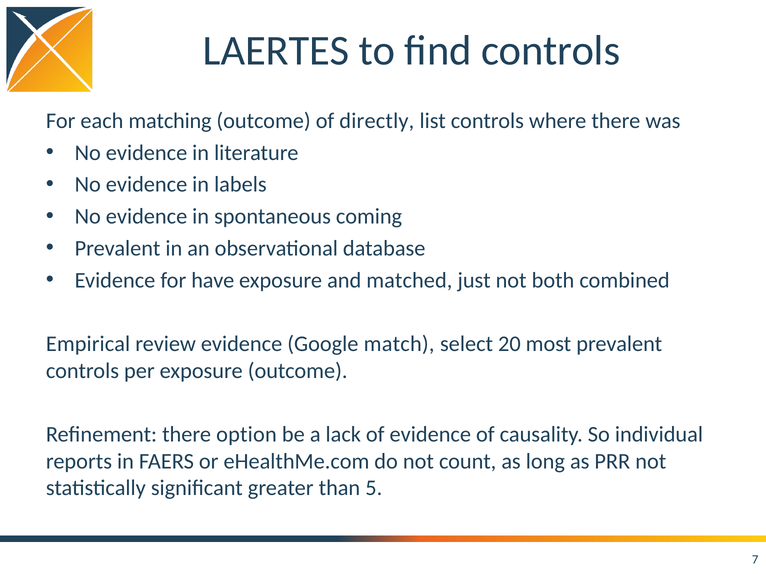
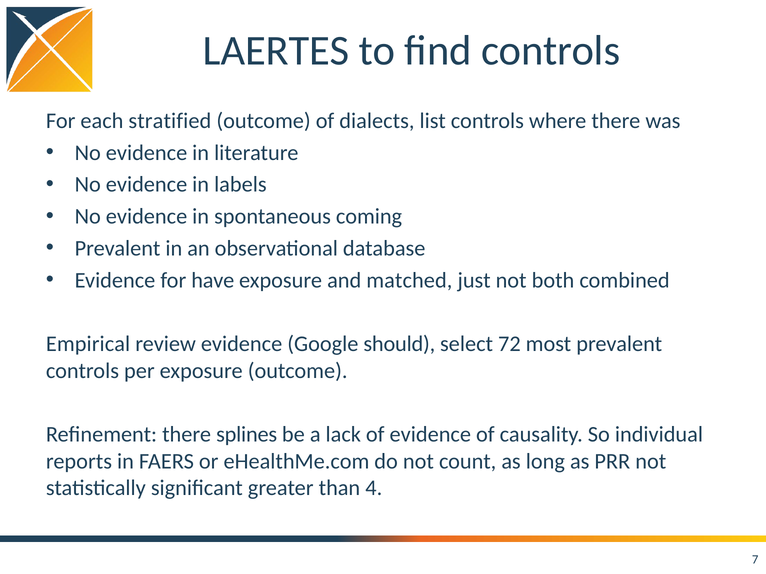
matching: matching -> stratified
directly: directly -> dialects
match: match -> should
20: 20 -> 72
option: option -> splines
5: 5 -> 4
